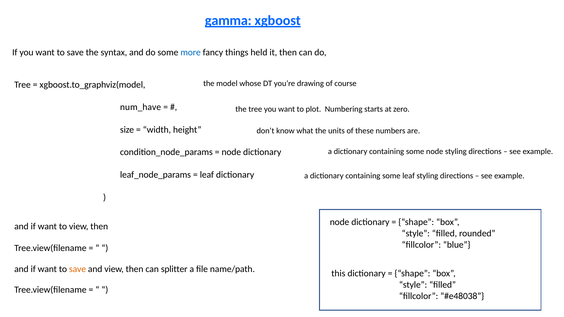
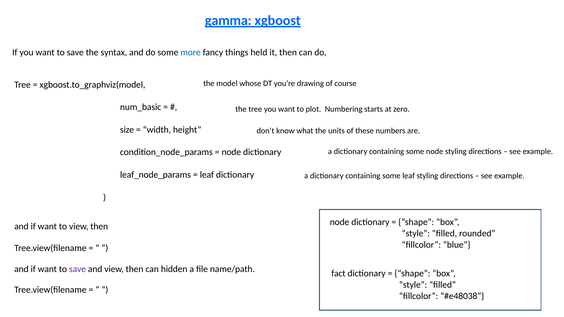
num_have: num_have -> num_basic
save at (78, 269) colour: orange -> purple
splitter: splitter -> hidden
this: this -> fact
